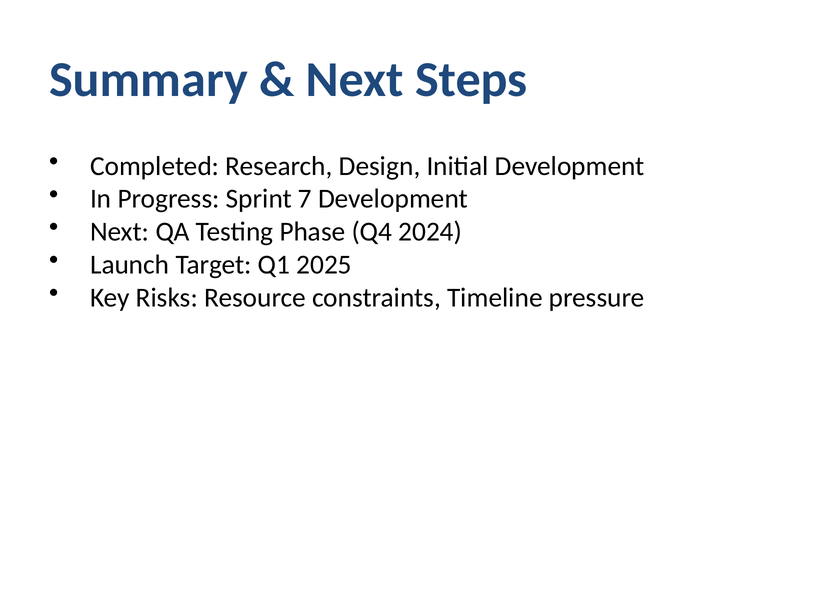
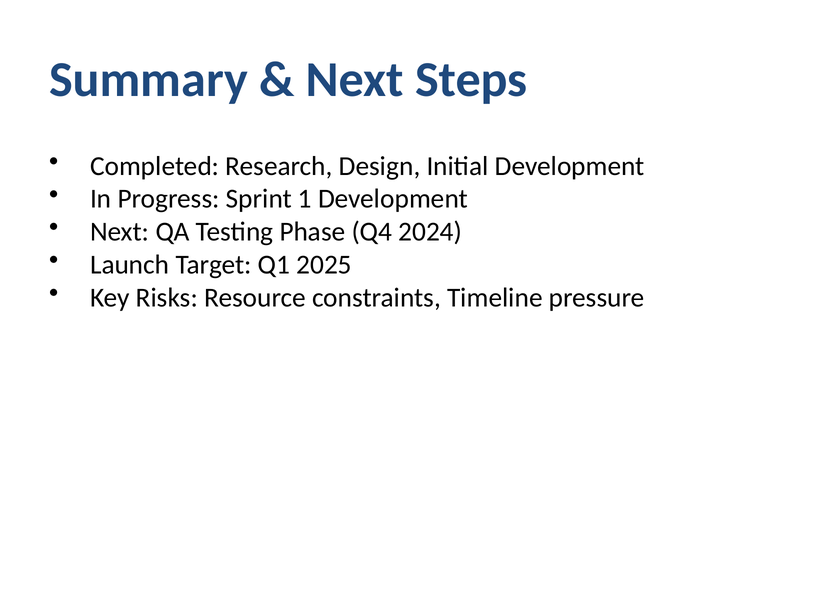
7: 7 -> 1
